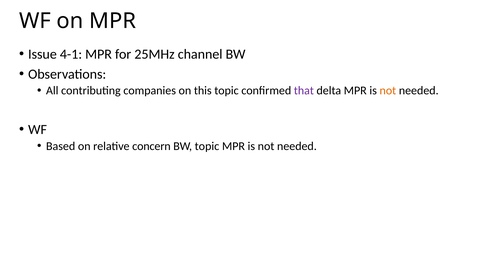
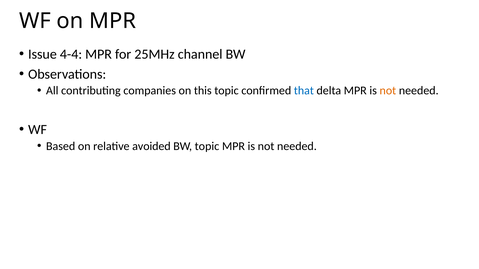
4-1: 4-1 -> 4-4
that colour: purple -> blue
concern: concern -> avoided
